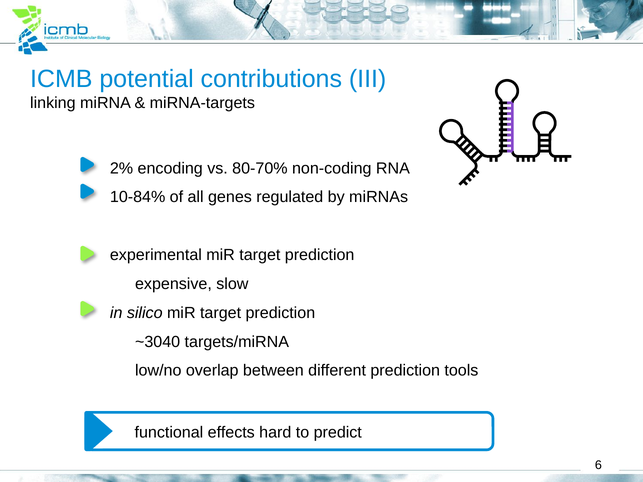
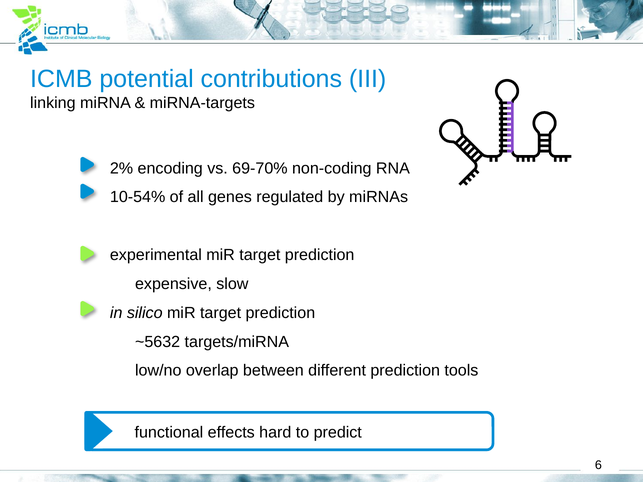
80-70%: 80-70% -> 69-70%
10-84%: 10-84% -> 10-54%
~3040: ~3040 -> ~5632
